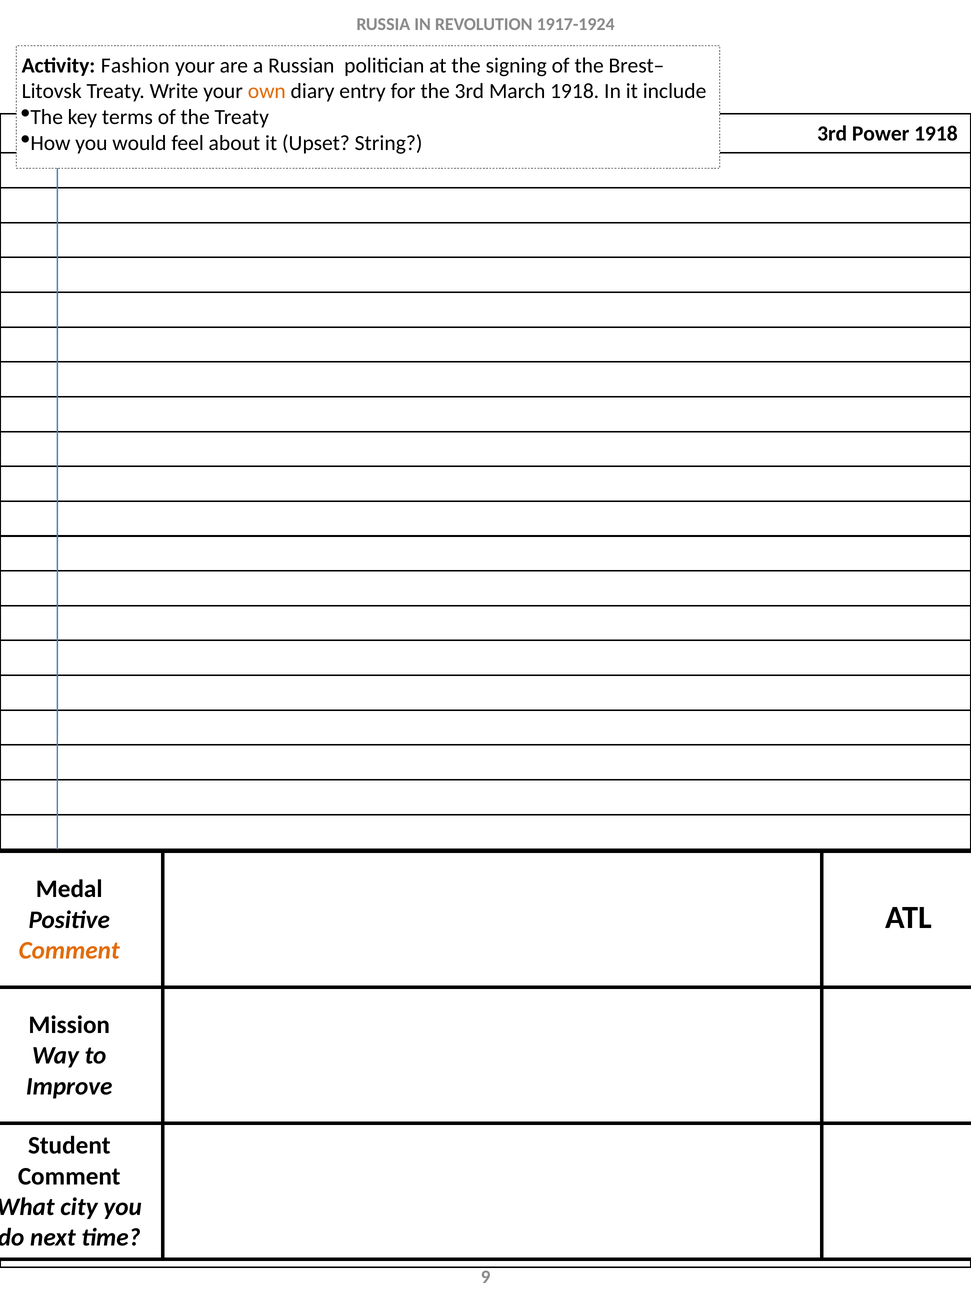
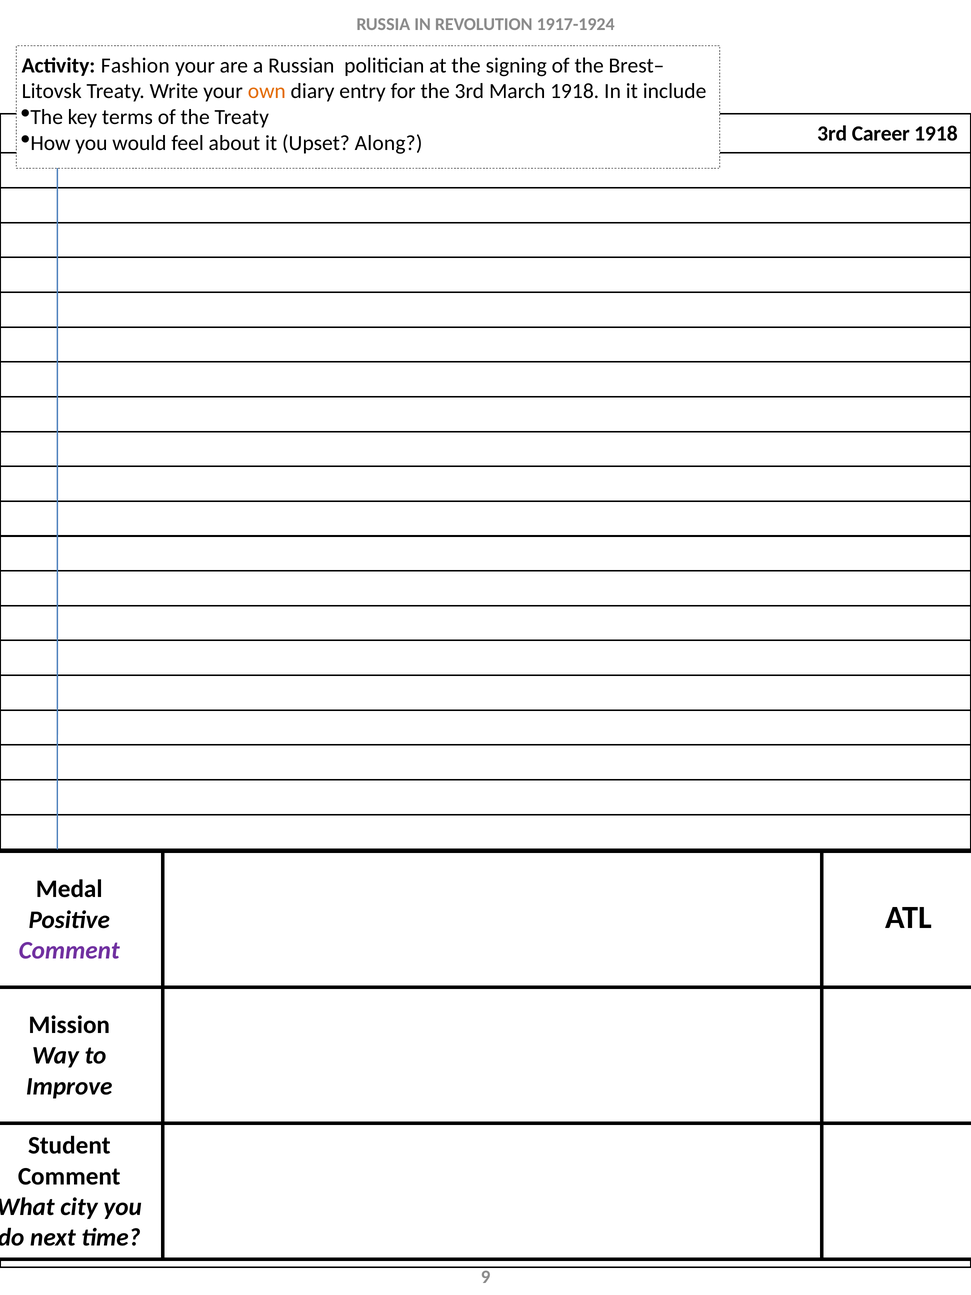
Power: Power -> Career
String: String -> Along
Comment at (69, 950) colour: orange -> purple
